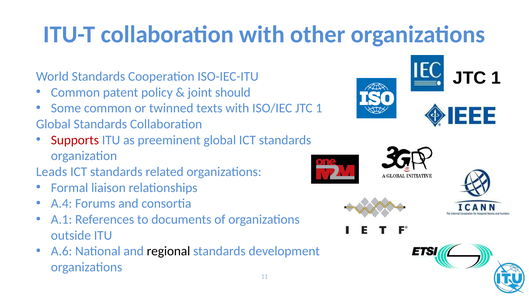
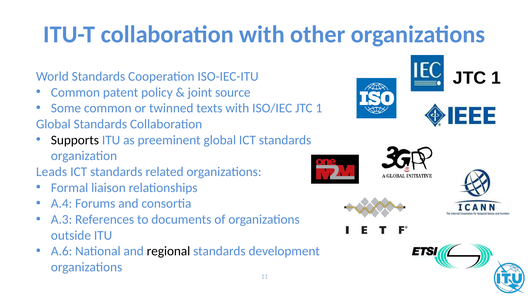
should: should -> source
Supports colour: red -> black
A.1: A.1 -> A.3
